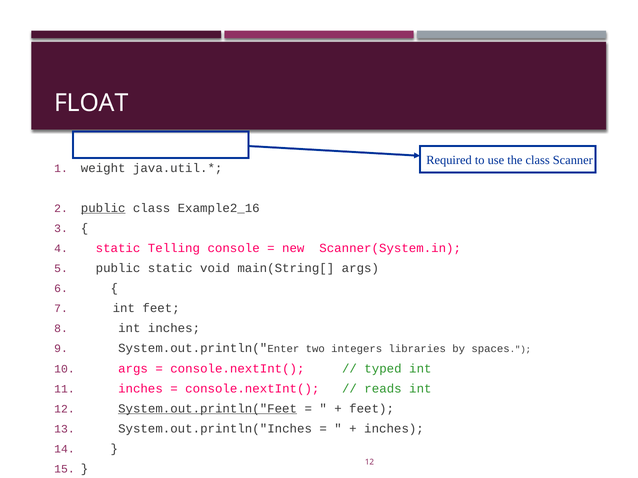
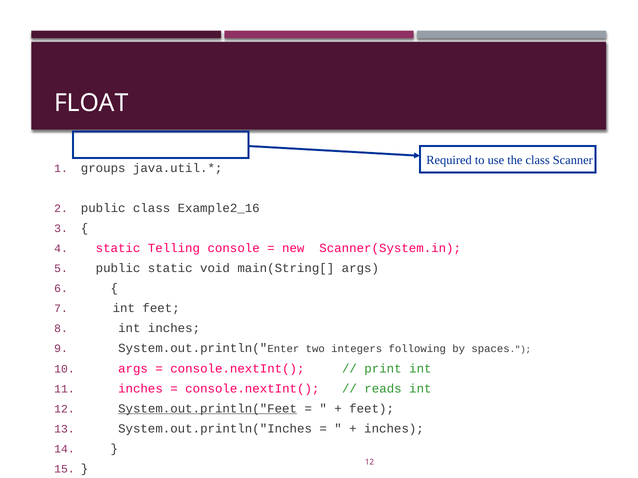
weight: weight -> groups
public at (103, 208) underline: present -> none
libraries: libraries -> following
typed: typed -> print
